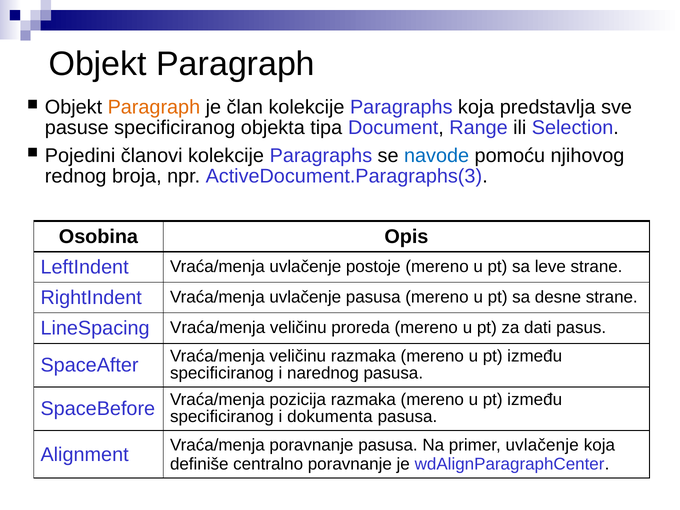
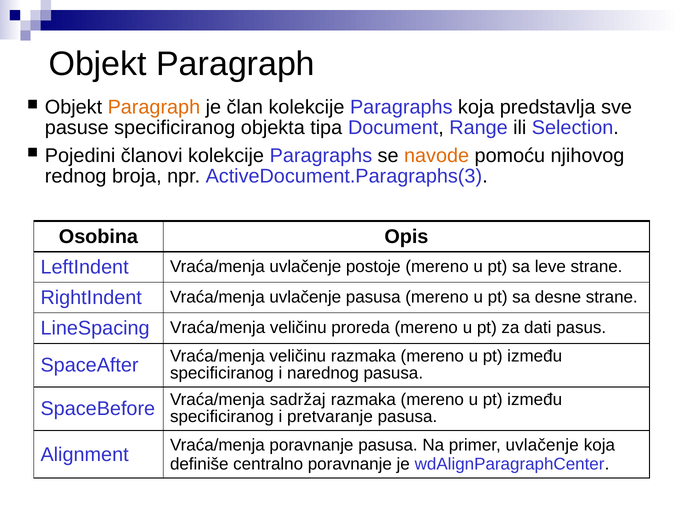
navode colour: blue -> orange
pozicija: pozicija -> sadržaj
dokumenta: dokumenta -> pretvaranje
